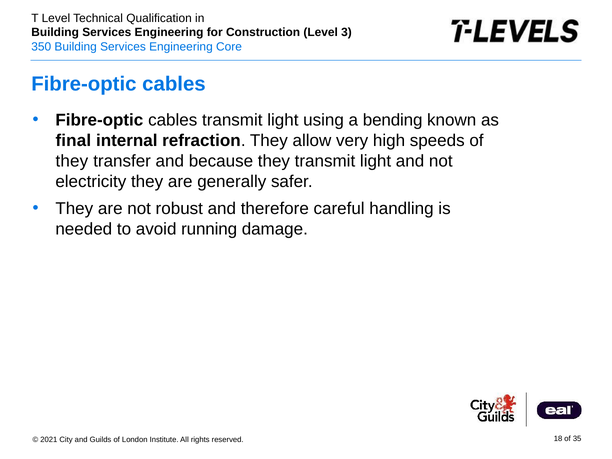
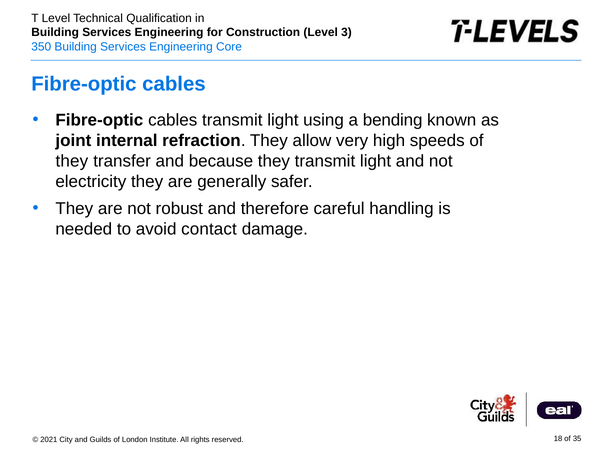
final: final -> joint
running: running -> contact
